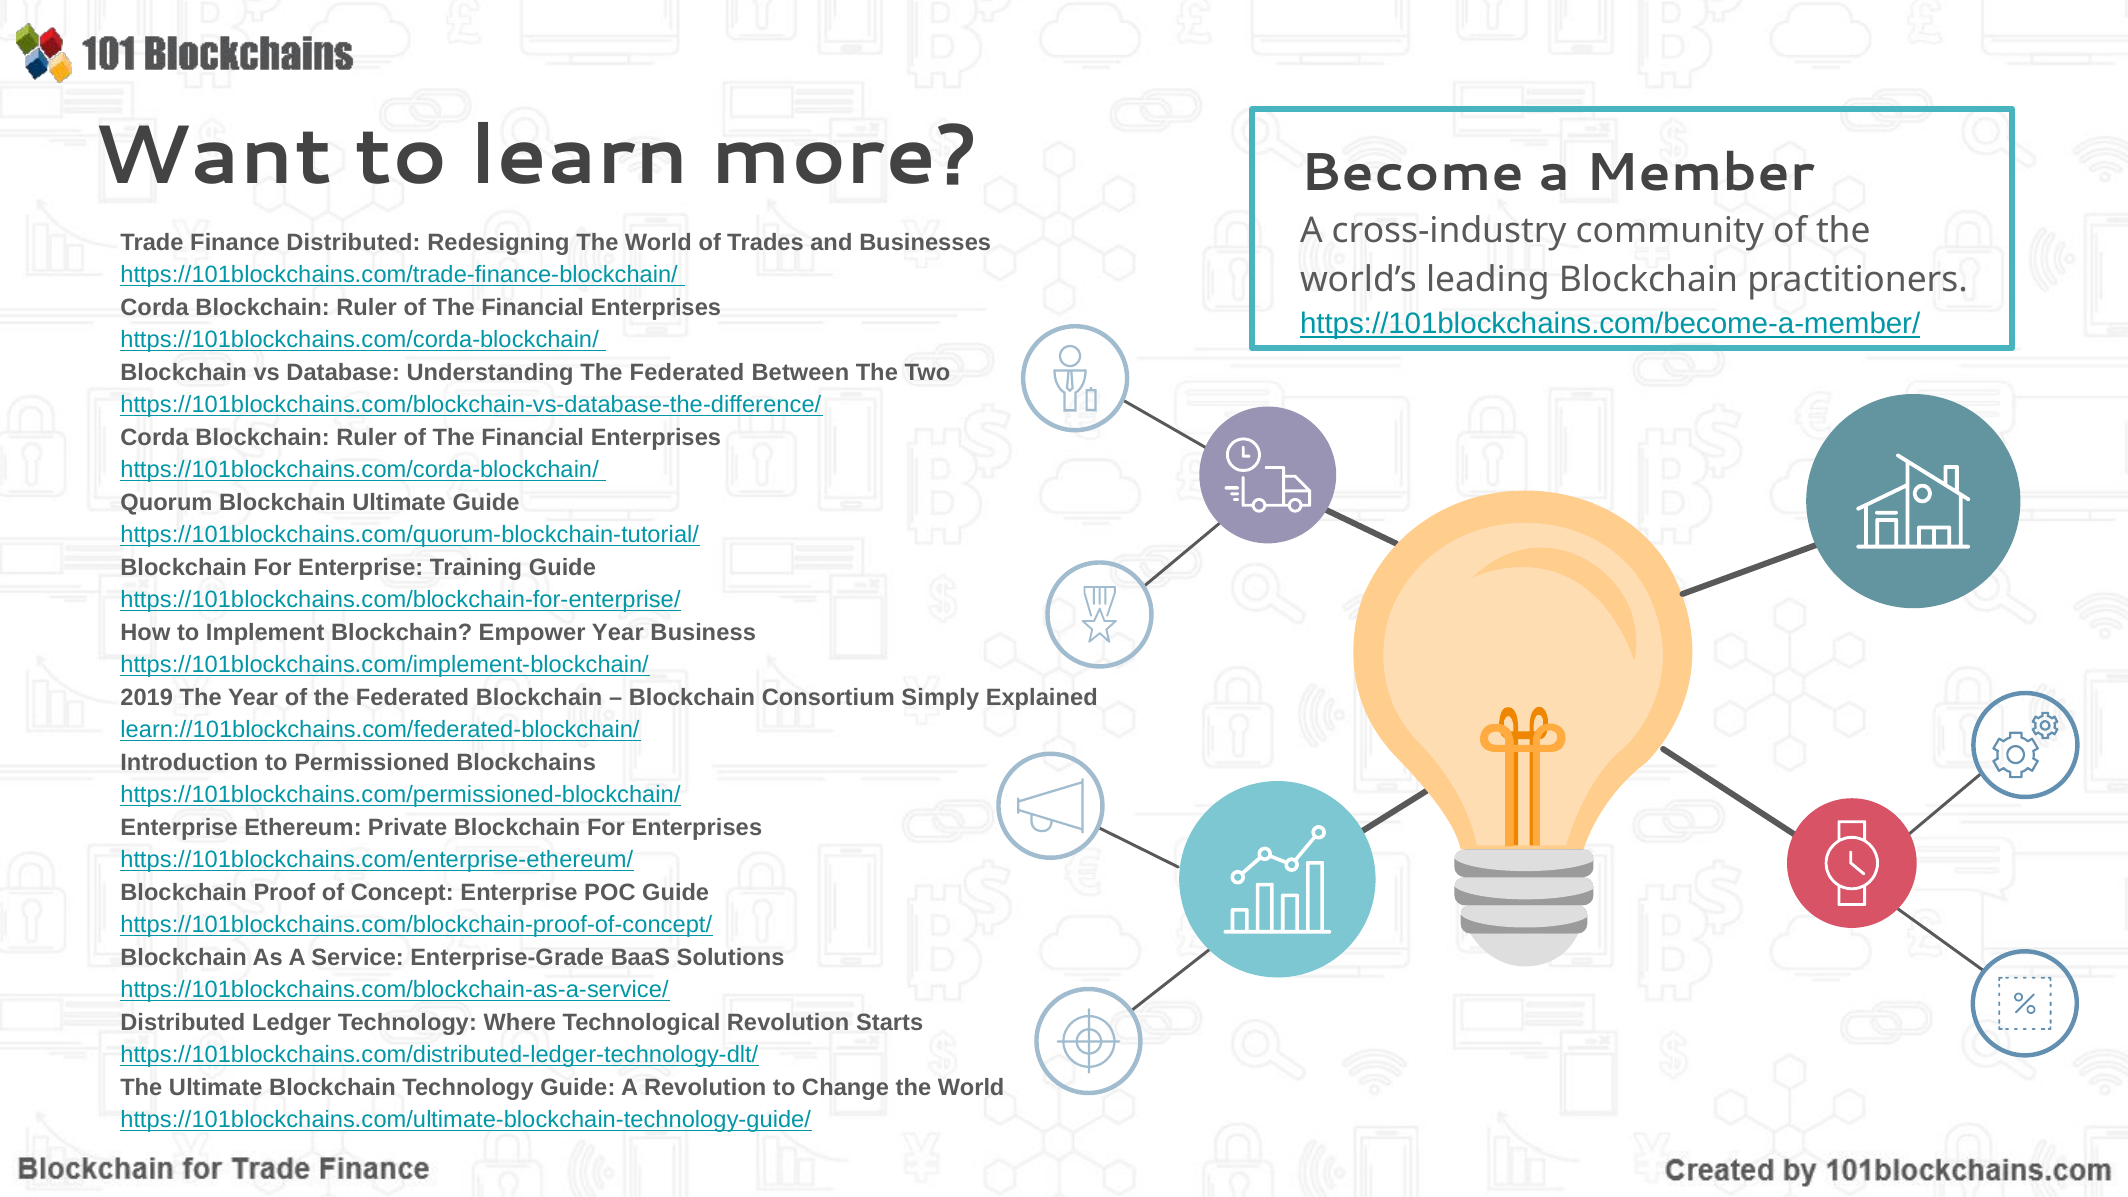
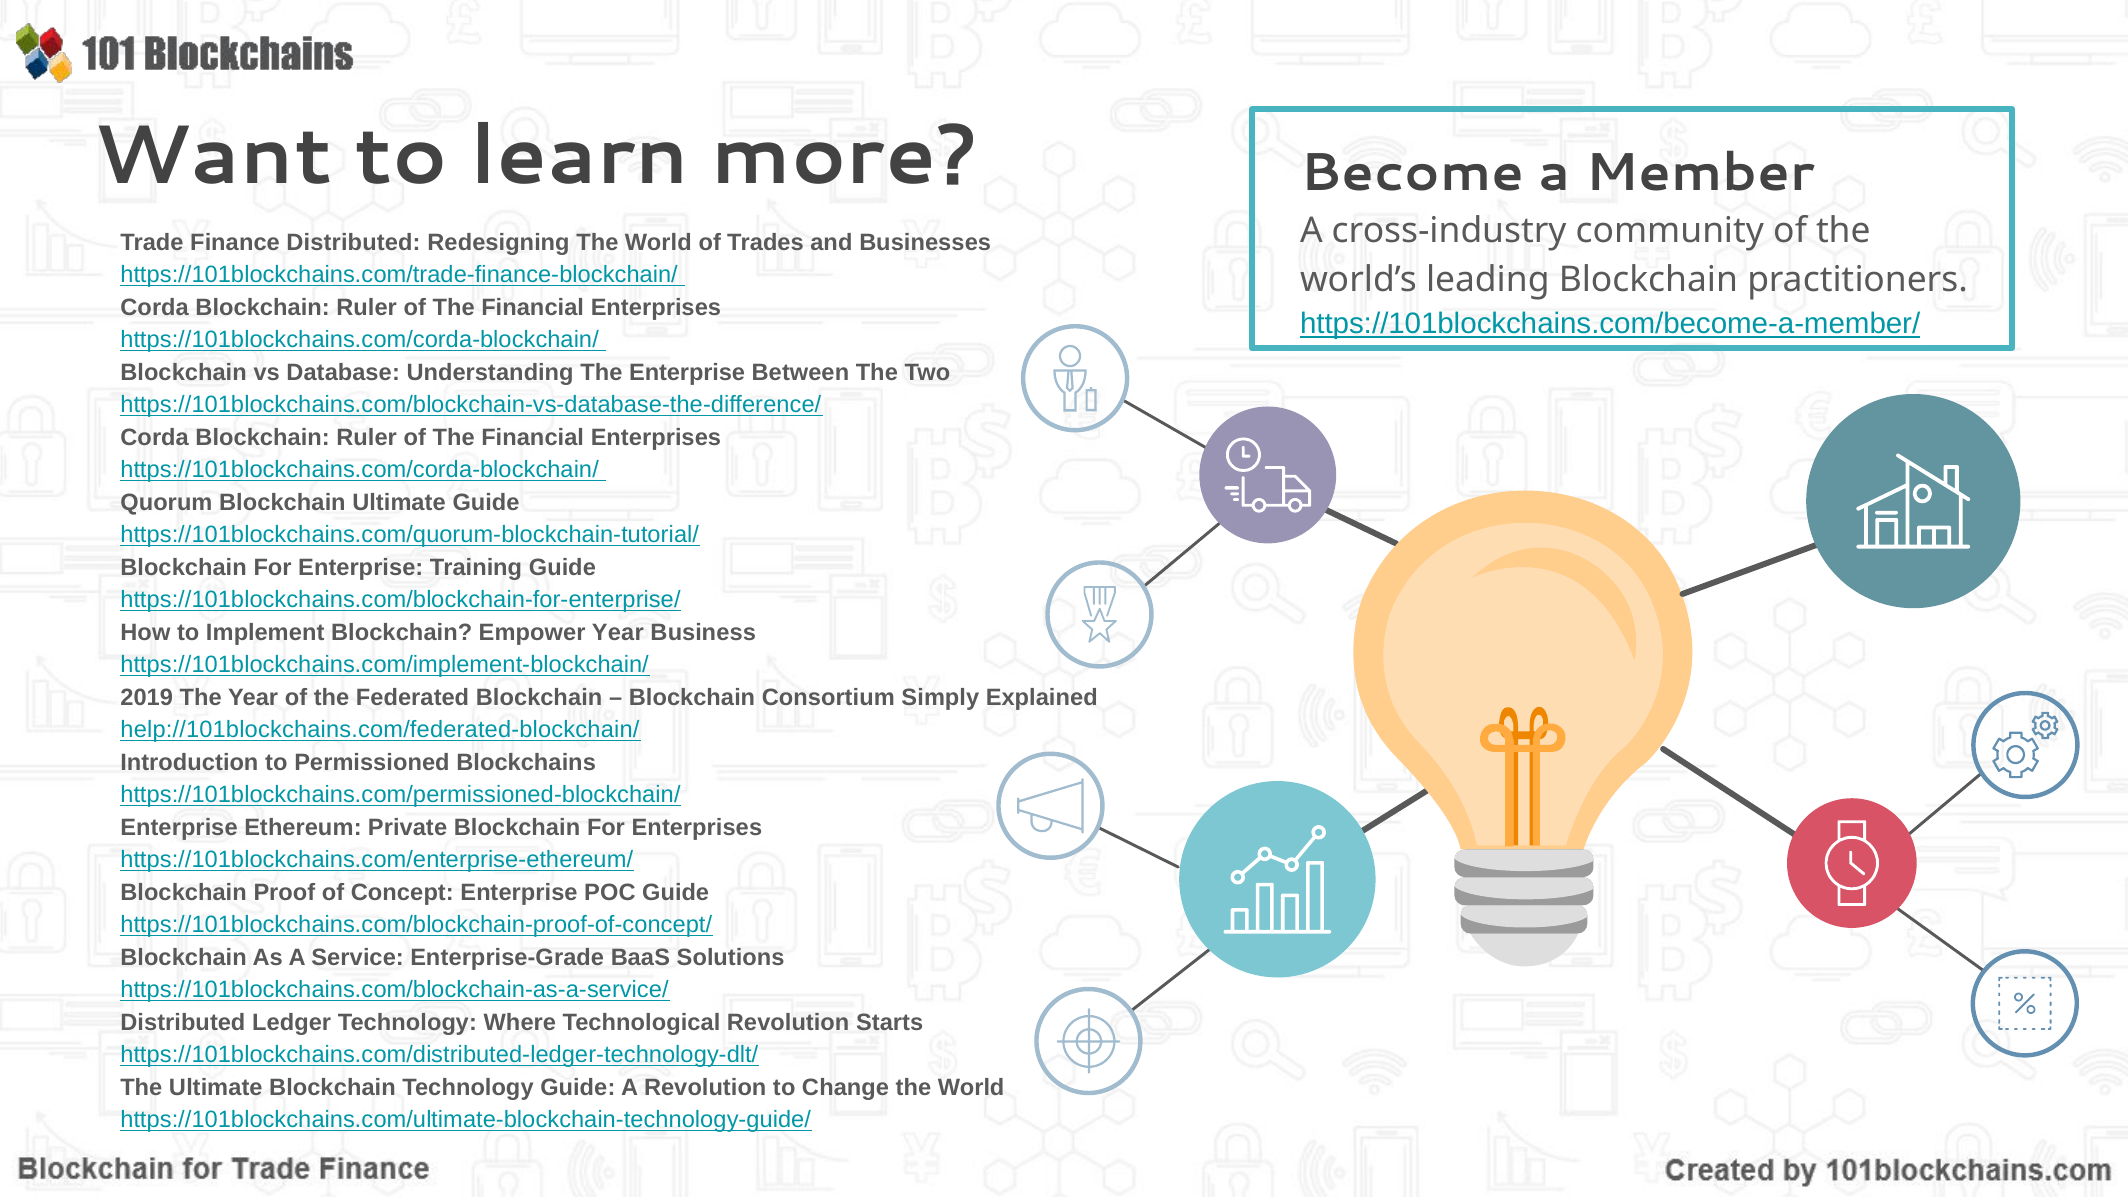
Understanding The Federated: Federated -> Enterprise
learn://101blockchains.com/federated-blockchain/: learn://101blockchains.com/federated-blockchain/ -> help://101blockchains.com/federated-blockchain/
